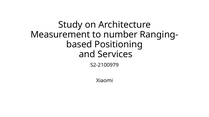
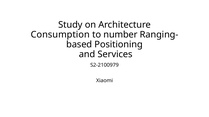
Measurement: Measurement -> Consumption
